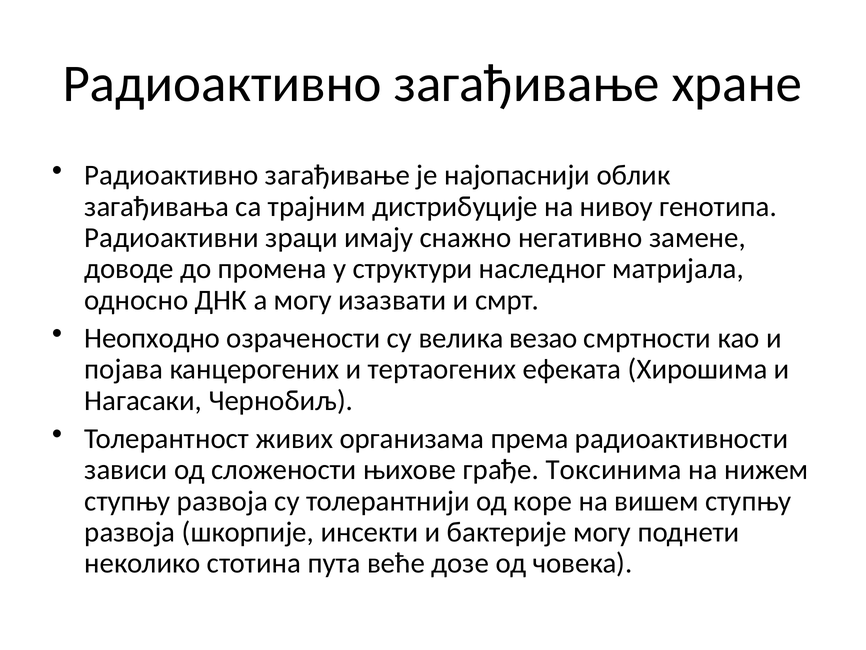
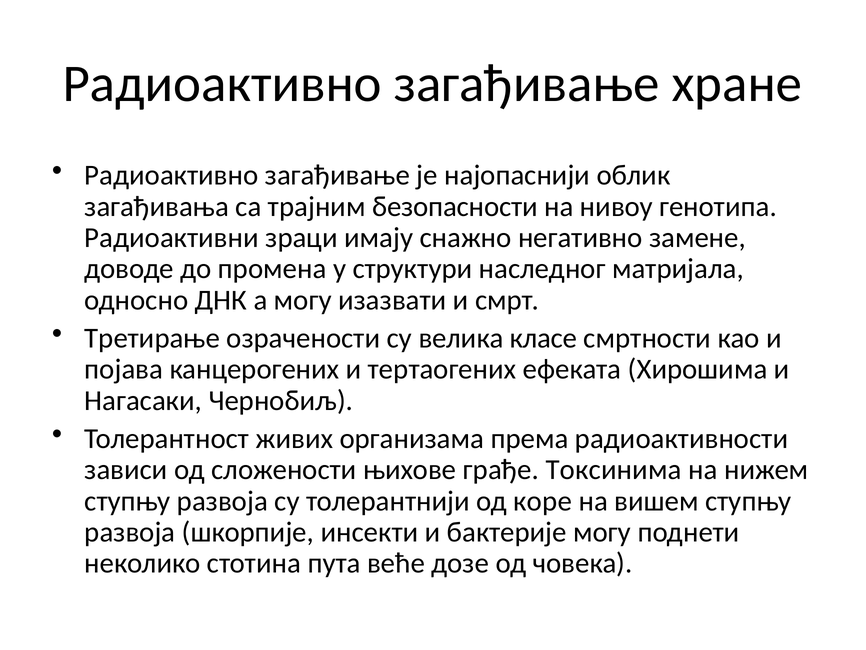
дистрибуције: дистрибуције -> безопасности
Неопходно: Неопходно -> Третирање
везао: везао -> класе
